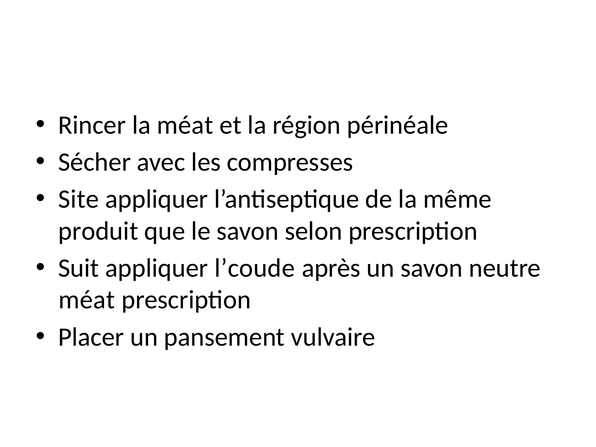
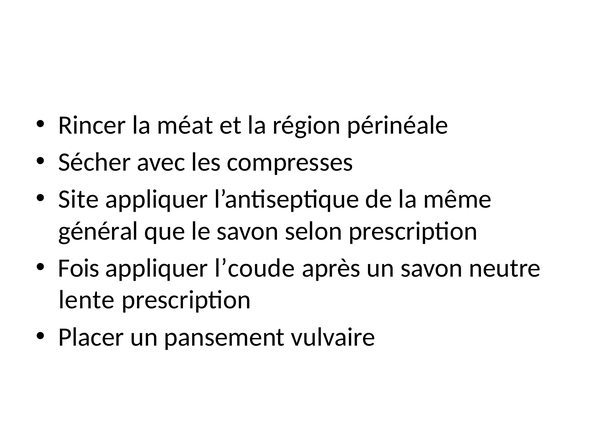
produit: produit -> général
Suit: Suit -> Fois
méat at (87, 300): méat -> lente
